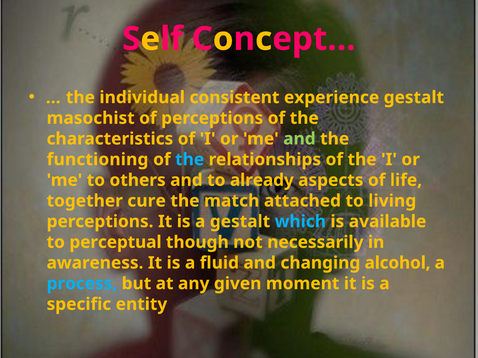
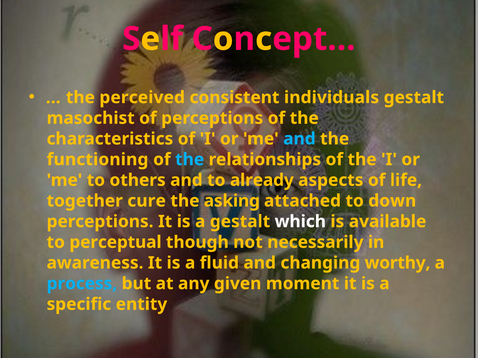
individual: individual -> perceived
experience: experience -> individuals
and at (299, 139) colour: light green -> light blue
match: match -> asking
living: living -> down
which colour: light blue -> white
alcohol: alcohol -> worthy
